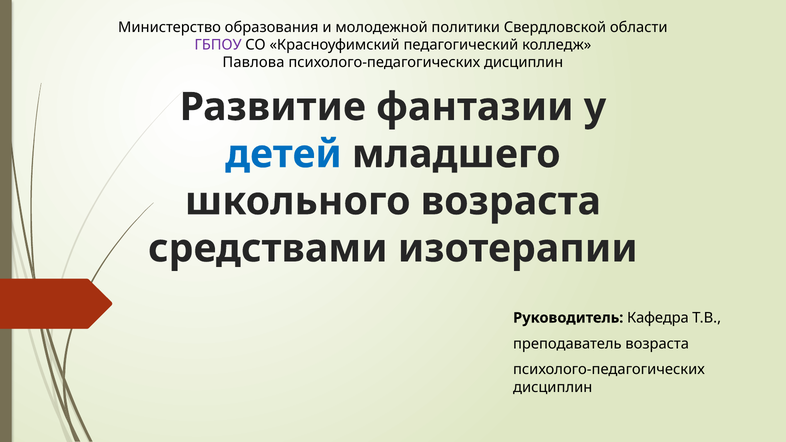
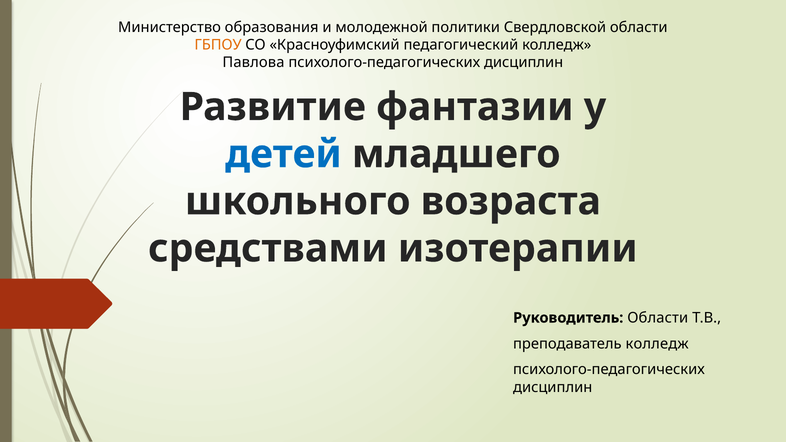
ГБПОУ colour: purple -> orange
Руководитель Кафедра: Кафедра -> Области
преподаватель возраста: возраста -> колледж
